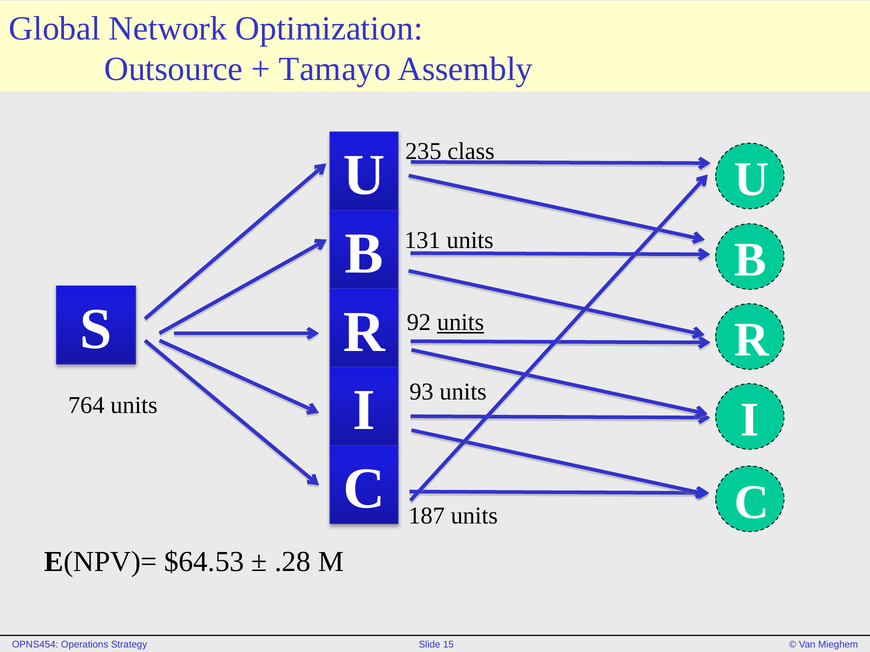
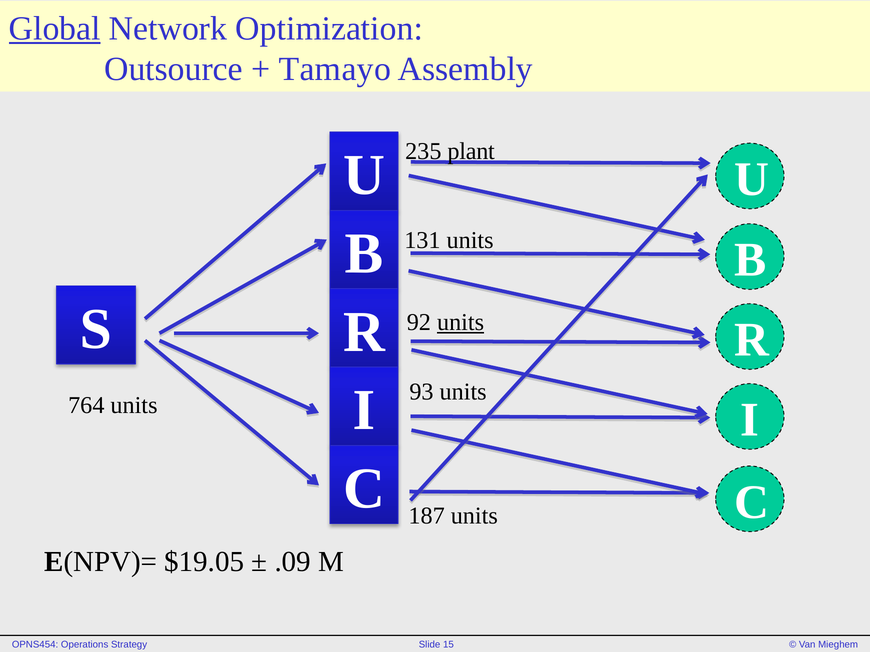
Global underline: none -> present
class: class -> plant
$64.53: $64.53 -> $19.05
.28: .28 -> .09
